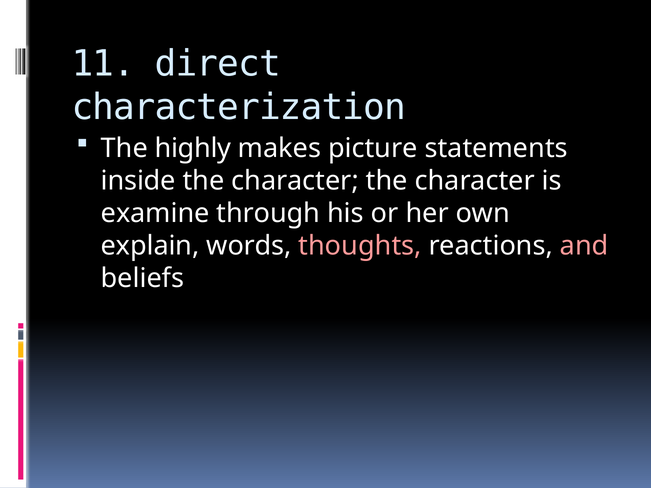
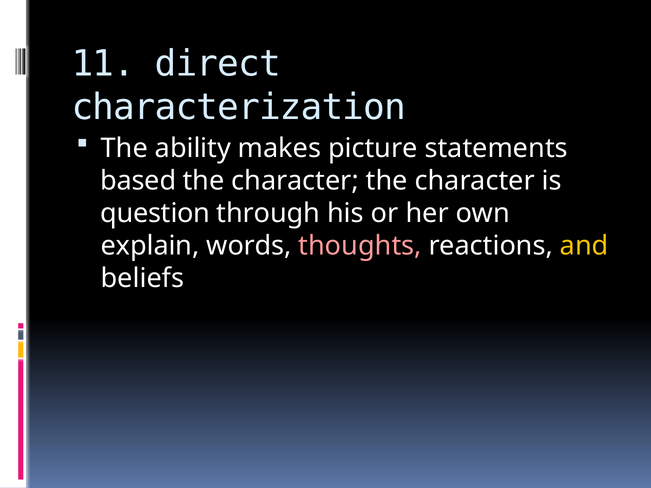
highly: highly -> ability
inside: inside -> based
examine: examine -> question
and colour: pink -> yellow
